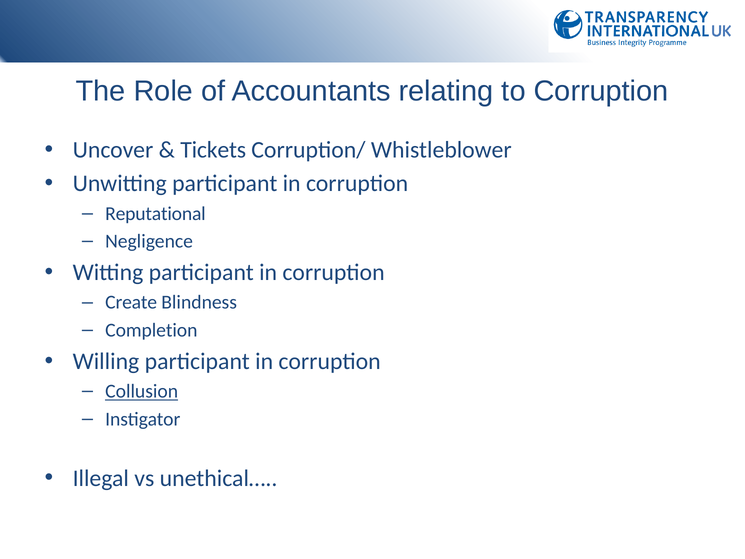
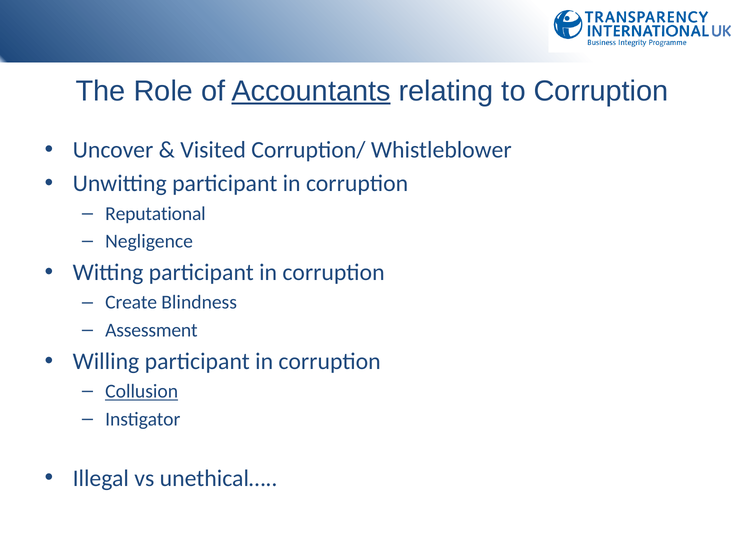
Accountants underline: none -> present
Tickets: Tickets -> Visited
Completion: Completion -> Assessment
